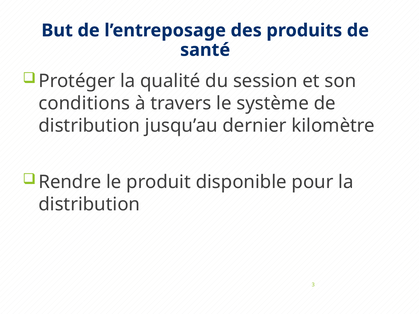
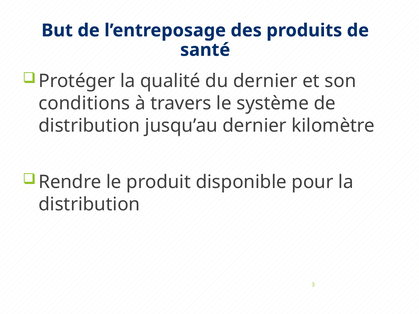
du session: session -> dernier
